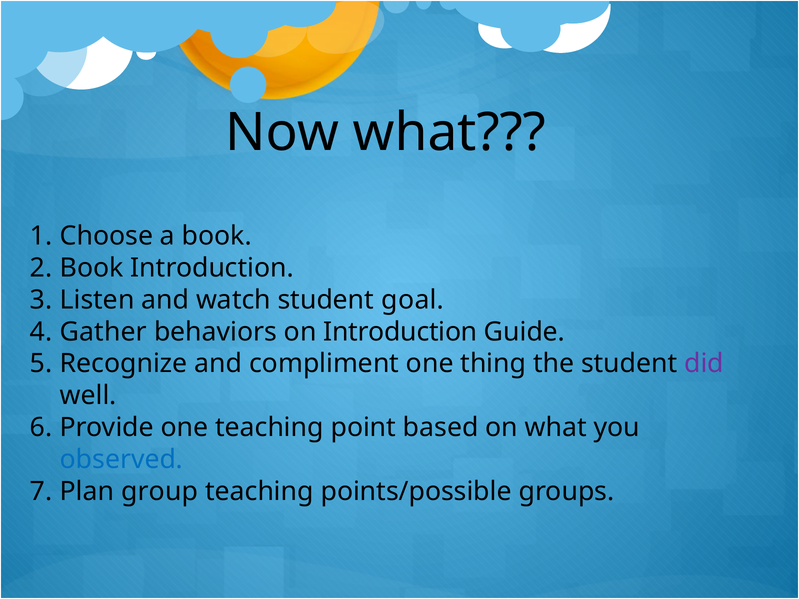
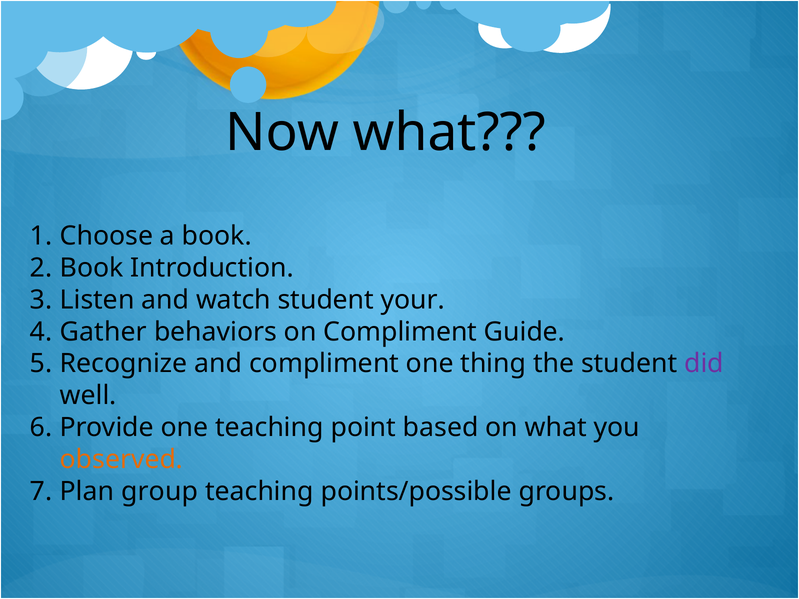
goal: goal -> your
on Introduction: Introduction -> Compliment
observed colour: blue -> orange
